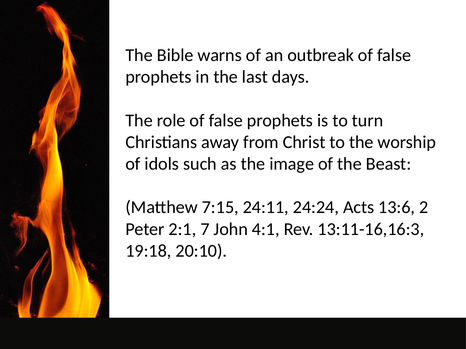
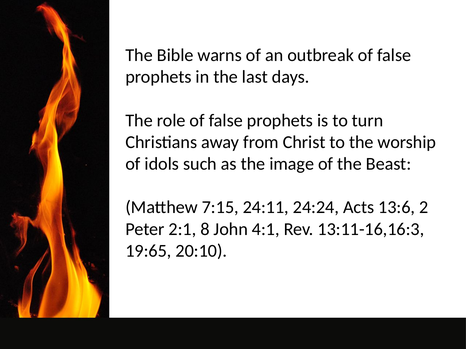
7: 7 -> 8
19:18: 19:18 -> 19:65
